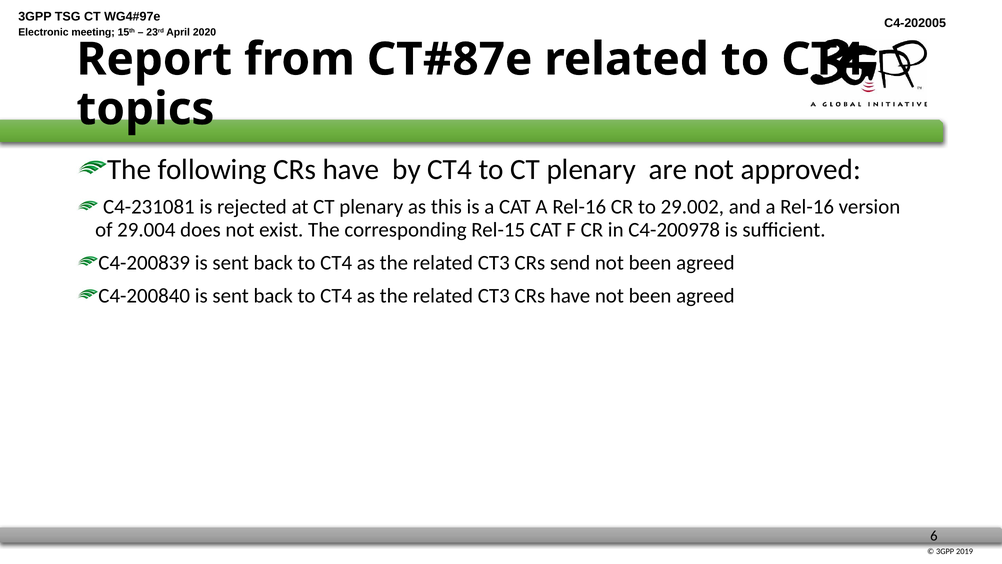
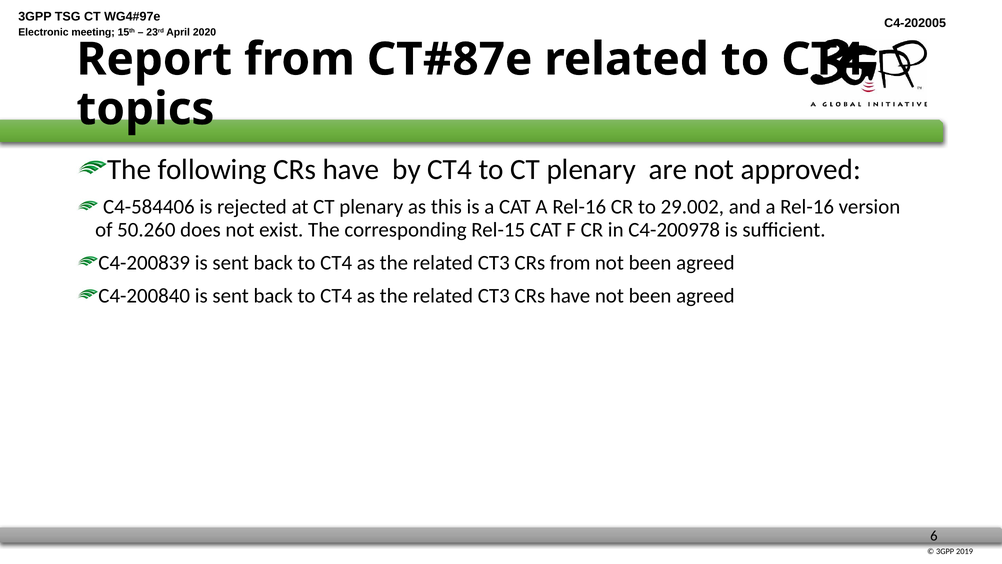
C4-231081: C4-231081 -> C4-584406
29.004: 29.004 -> 50.260
CRs send: send -> from
